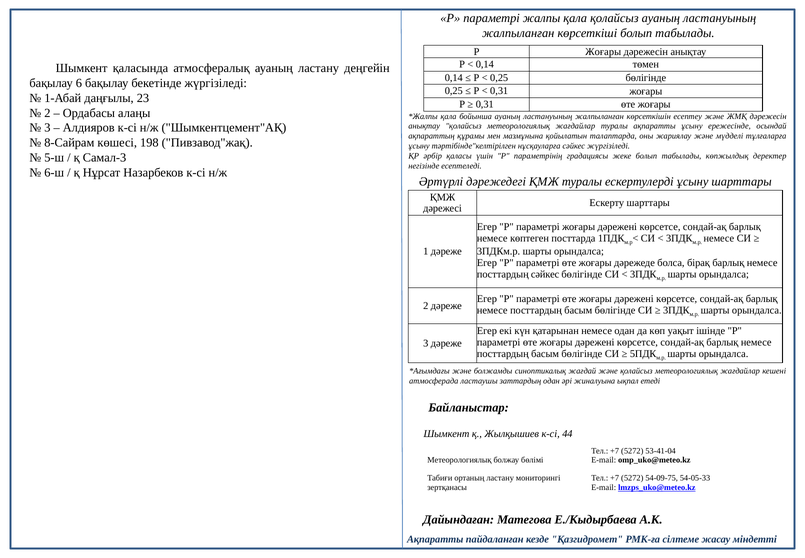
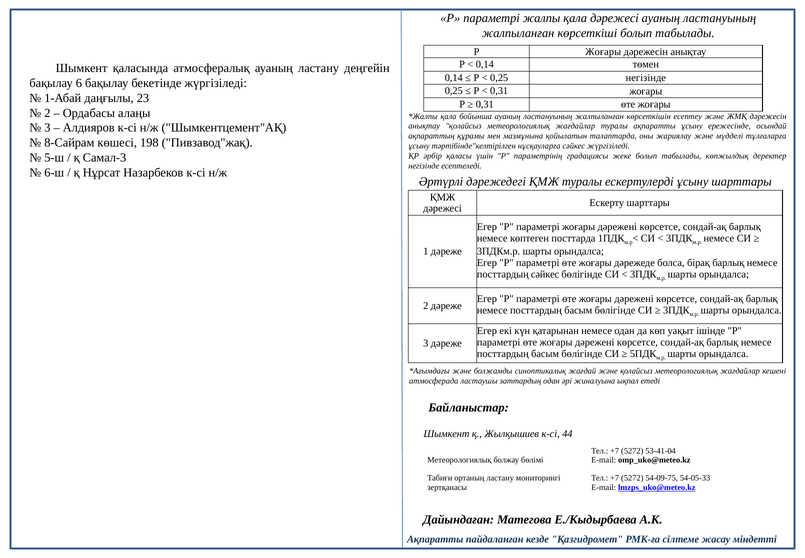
қала қолайсыз: қолайсыз -> дәрежесі
0,25 бөлігінде: бөлігінде -> негізінде
